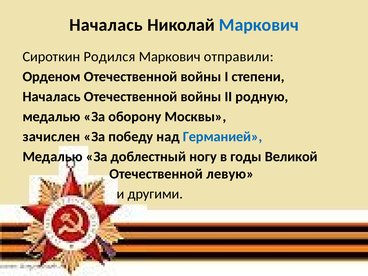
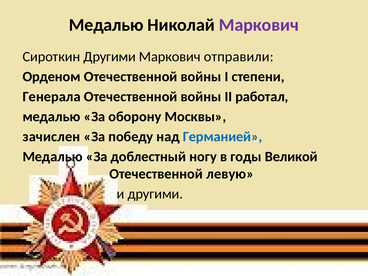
Началась at (106, 25): Началась -> Медалью
Маркович at (259, 25) colour: blue -> purple
Сироткин Родился: Родился -> Другими
Началась at (52, 97): Началась -> Генерала
родную: родную -> работал
